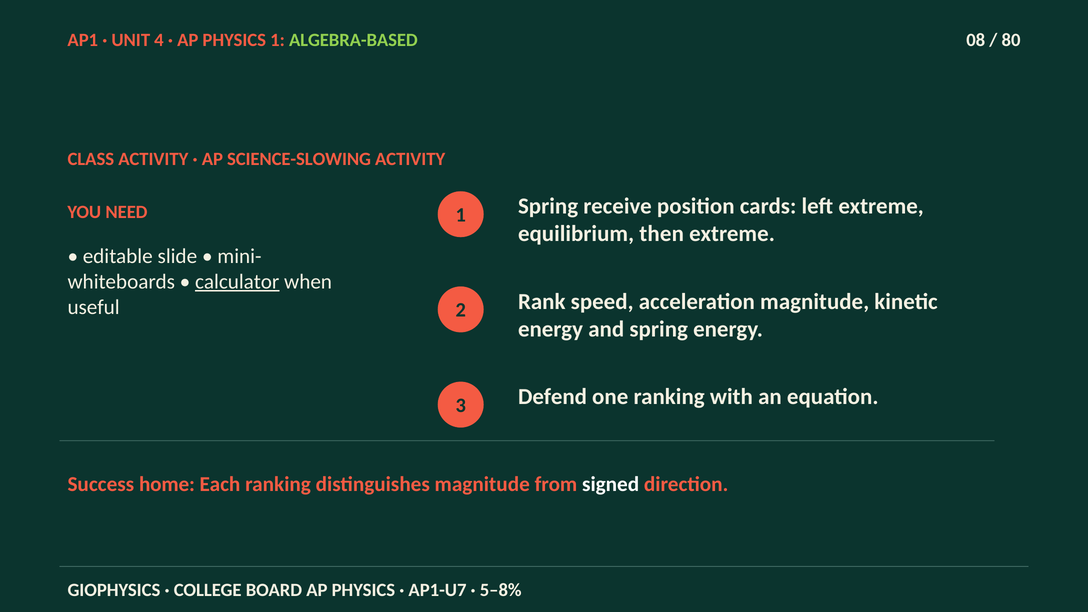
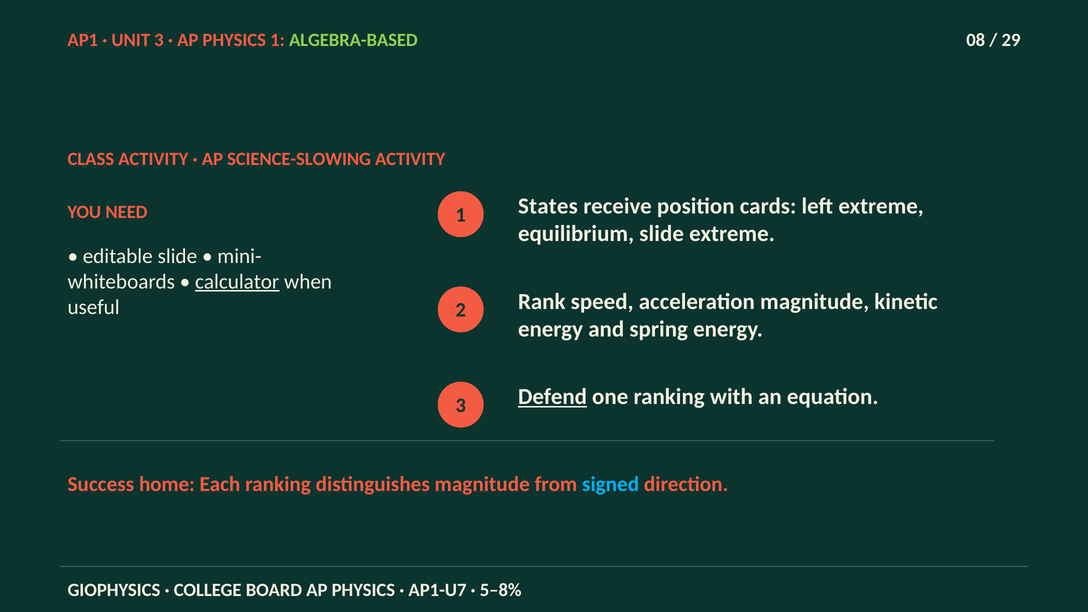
UNIT 4: 4 -> 3
80: 80 -> 29
1 Spring: Spring -> States
equilibrium then: then -> slide
Defend underline: none -> present
signed colour: white -> light blue
